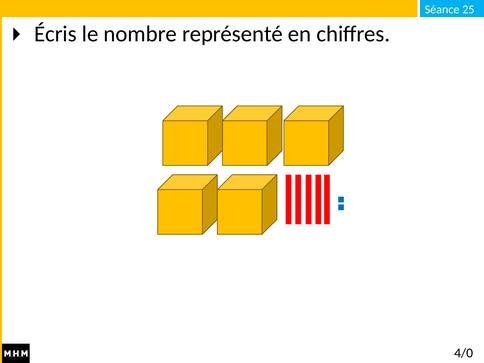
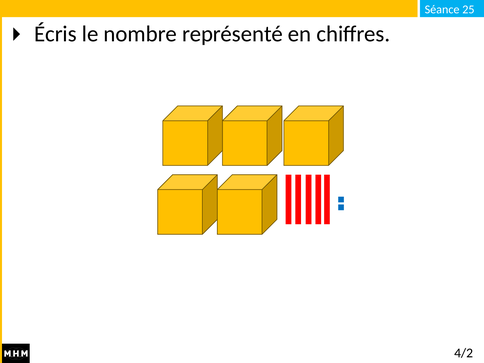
4/0: 4/0 -> 4/2
